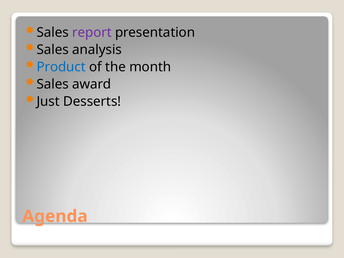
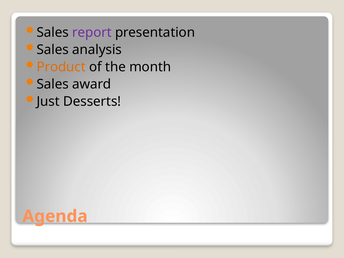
Product colour: blue -> orange
